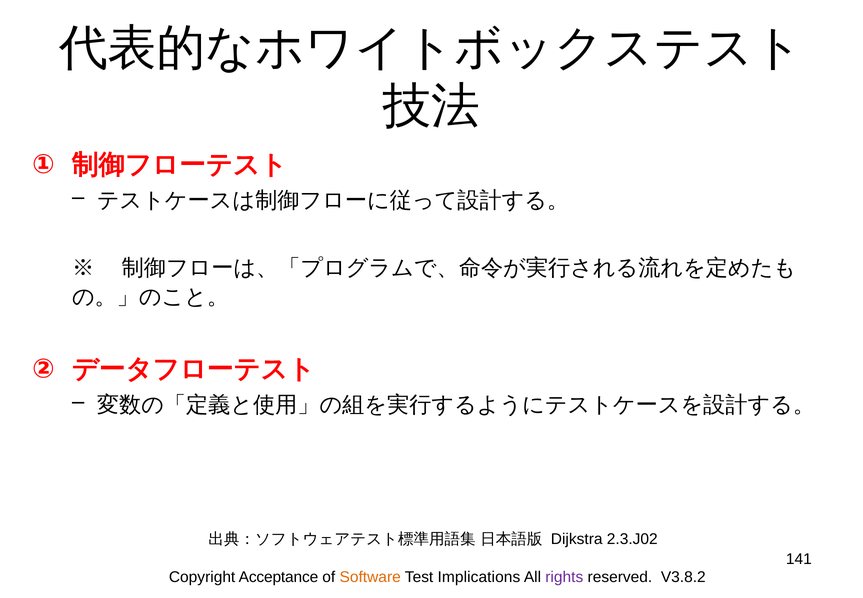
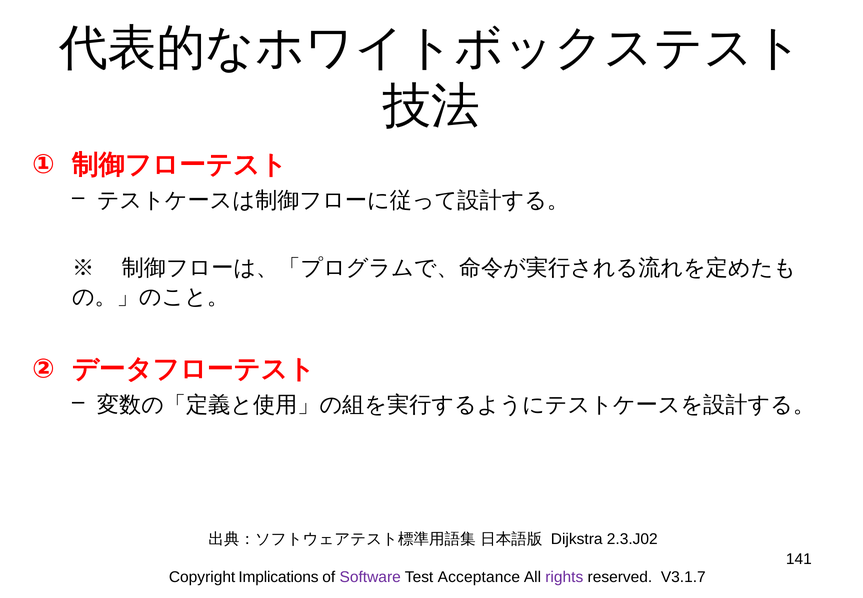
Acceptance: Acceptance -> Implications
Software colour: orange -> purple
Implications: Implications -> Acceptance
V3.8.2: V3.8.2 -> V3.1.7
